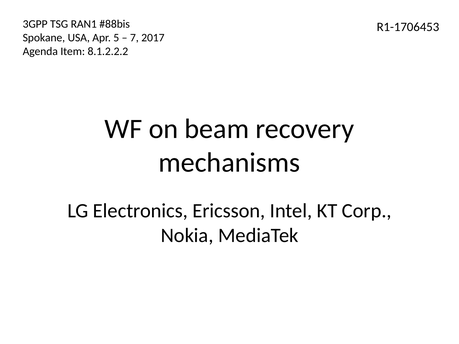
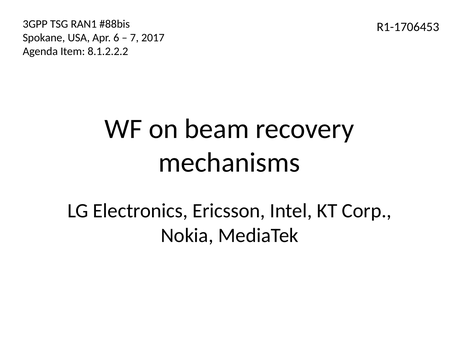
5: 5 -> 6
